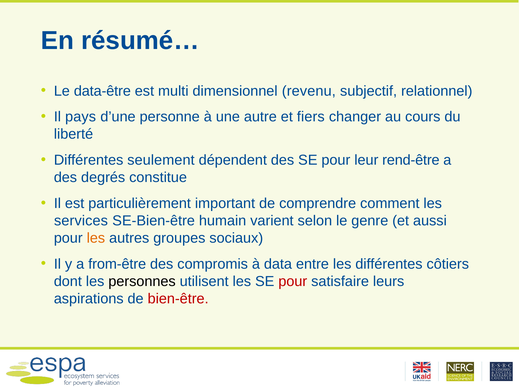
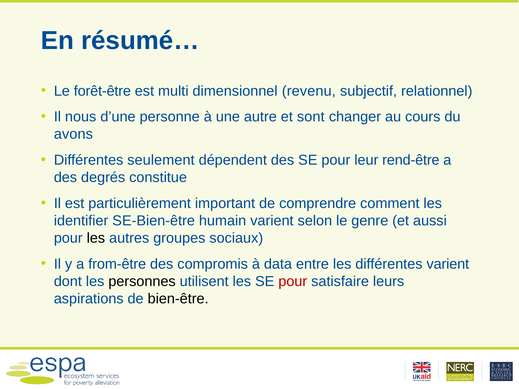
data-être: data-être -> forêt-être
pays: pays -> nous
fiers: fiers -> sont
liberté: liberté -> avons
services: services -> identifier
les at (96, 238) colour: orange -> black
différentes côtiers: côtiers -> varient
bien-être colour: red -> black
